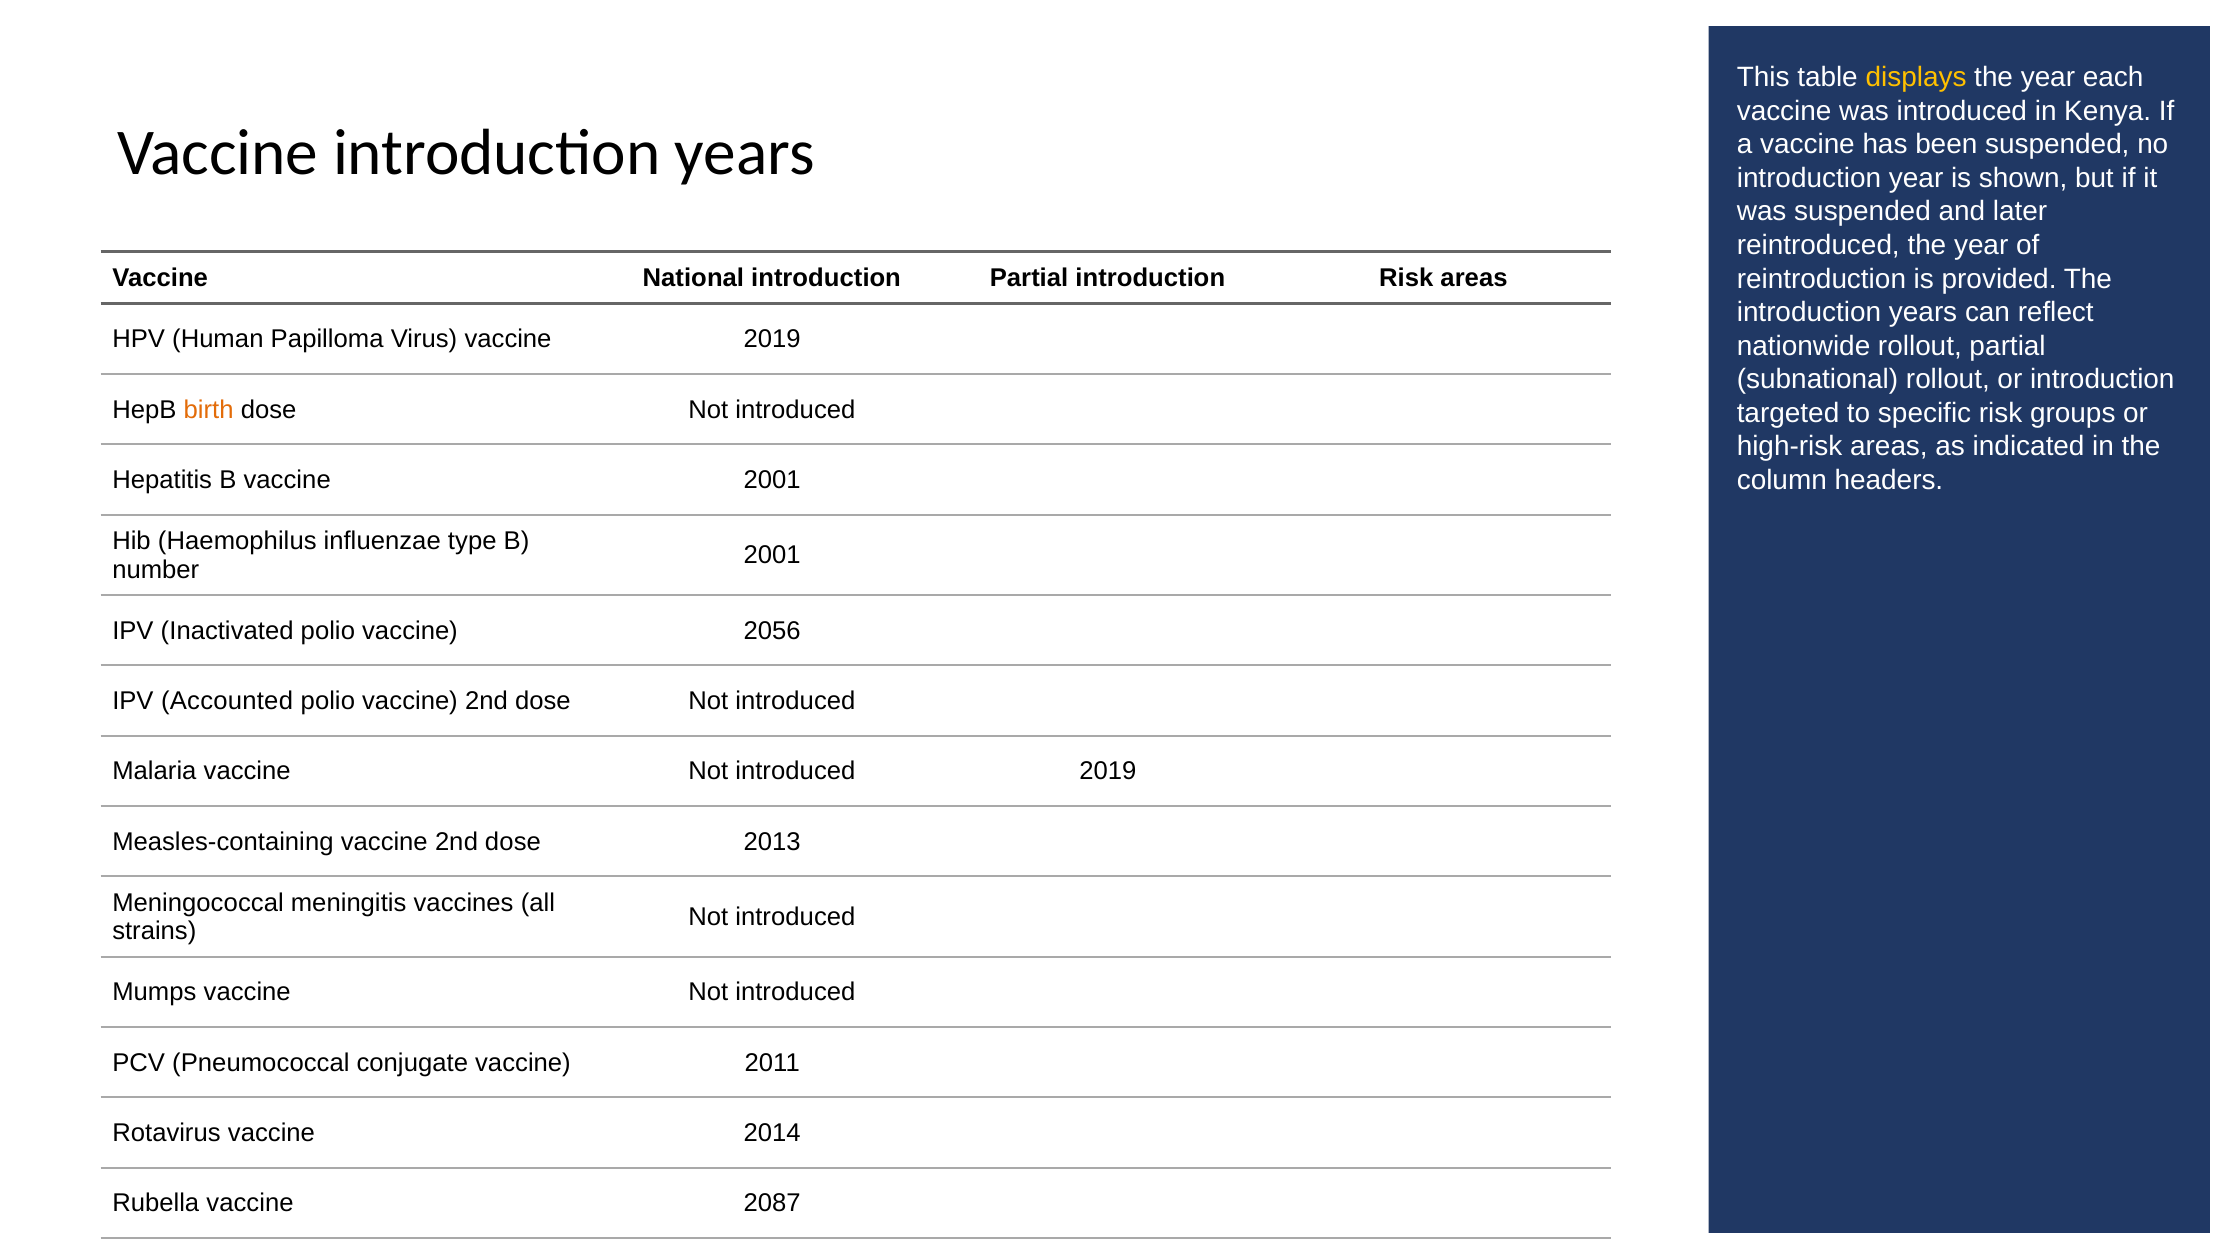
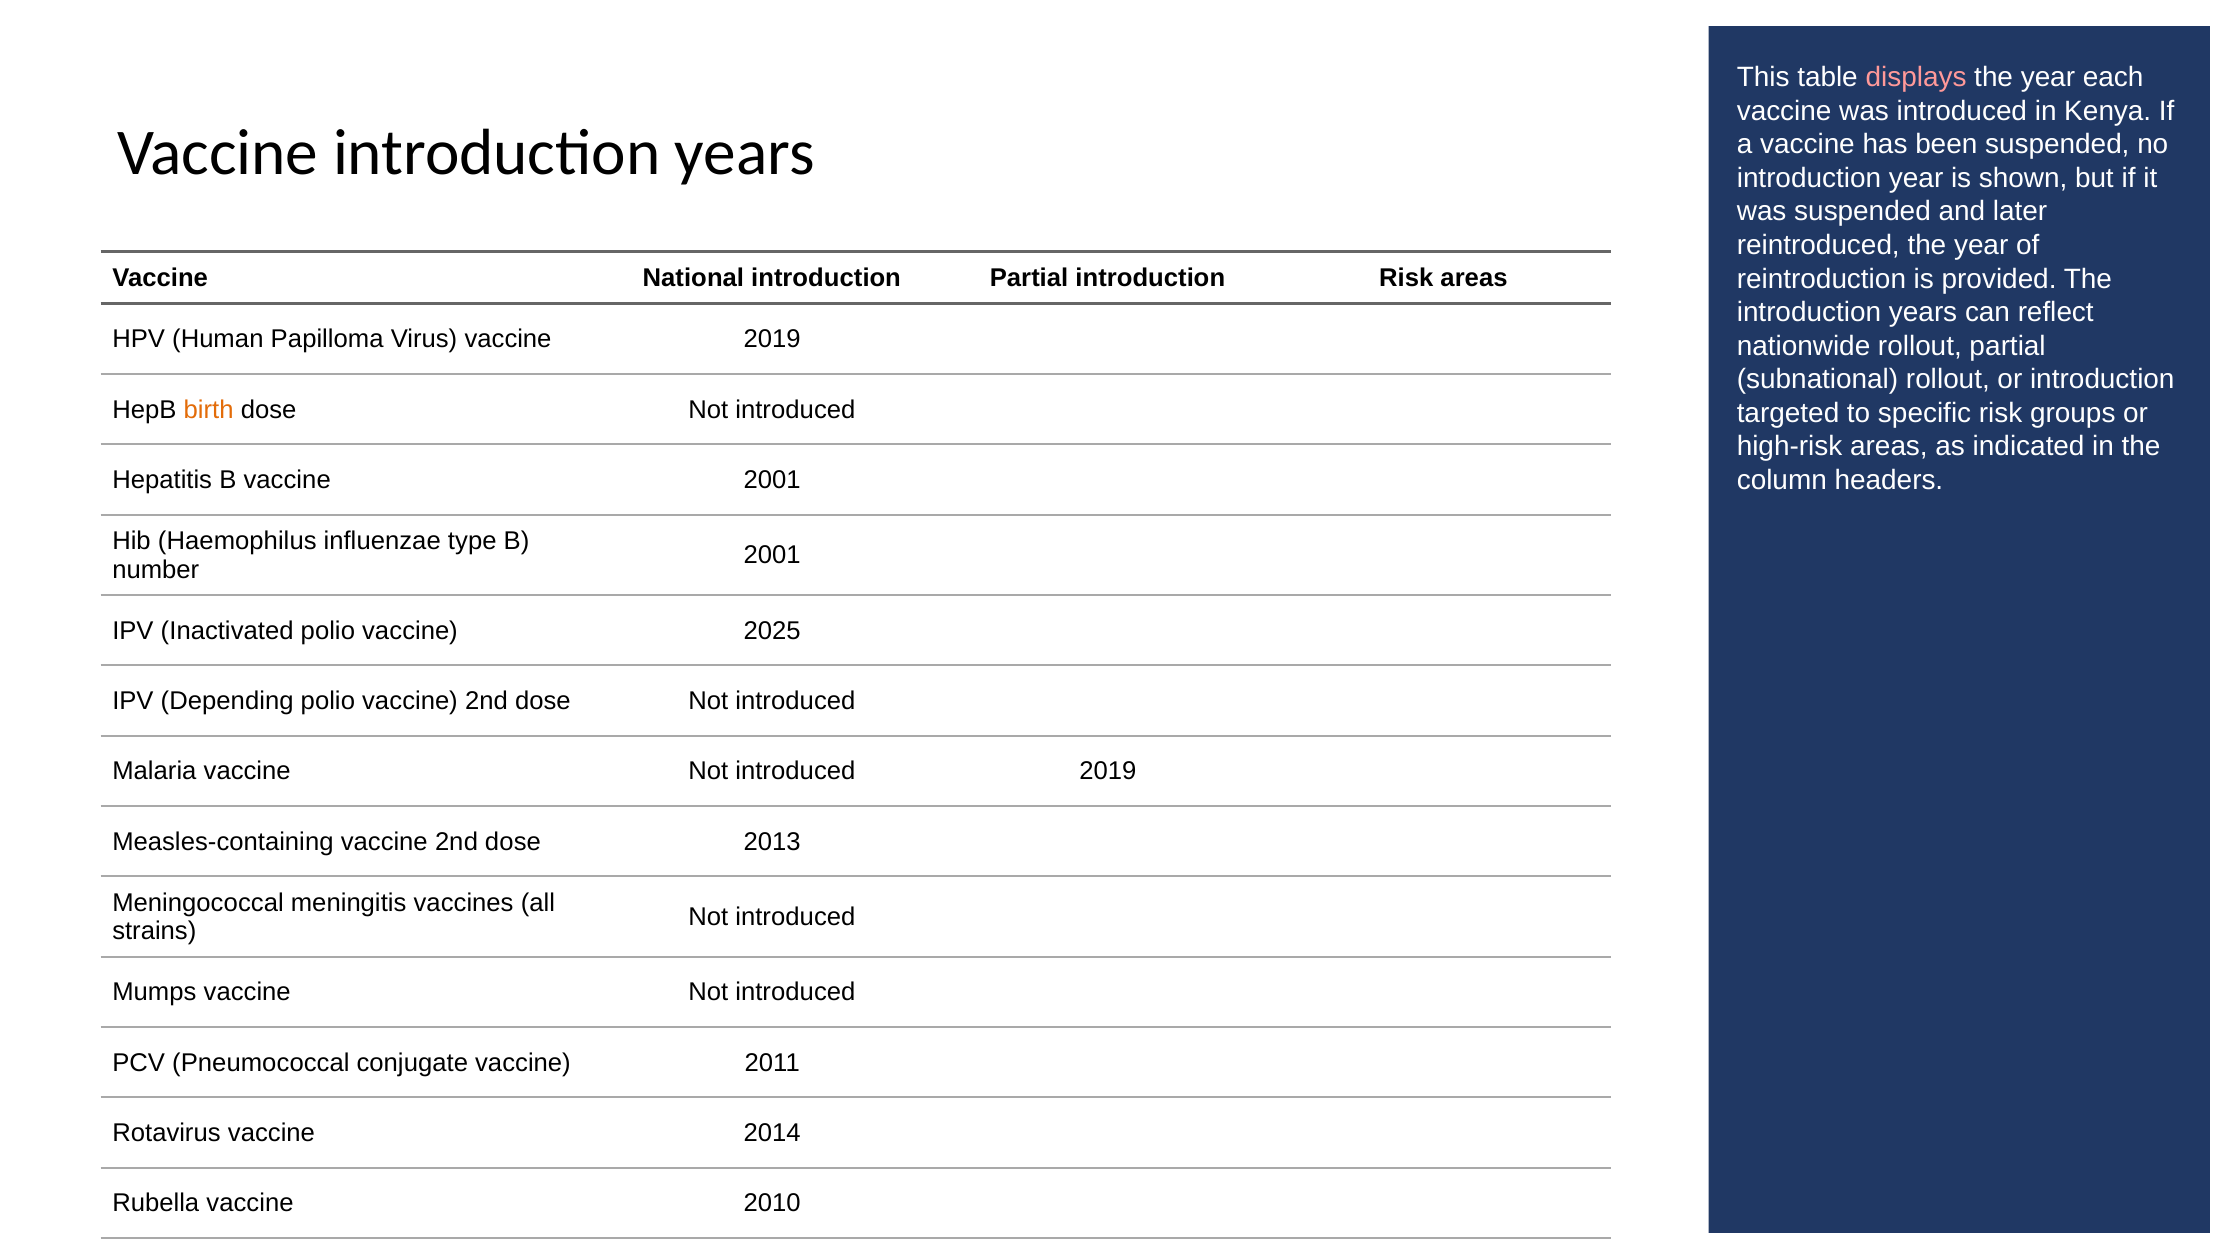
displays colour: yellow -> pink
2056: 2056 -> 2025
Accounted: Accounted -> Depending
2087: 2087 -> 2010
